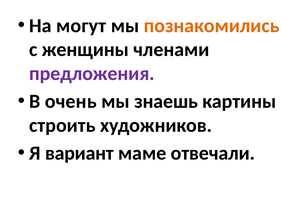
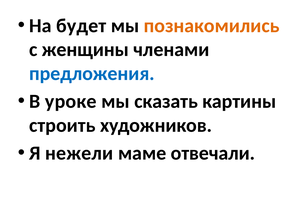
могут: могут -> будет
предложения colour: purple -> blue
очень: очень -> уроке
знаешь: знаешь -> сказать
вариант: вариант -> нежели
